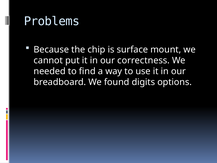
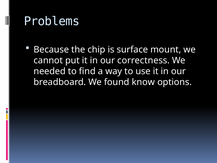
digits: digits -> know
